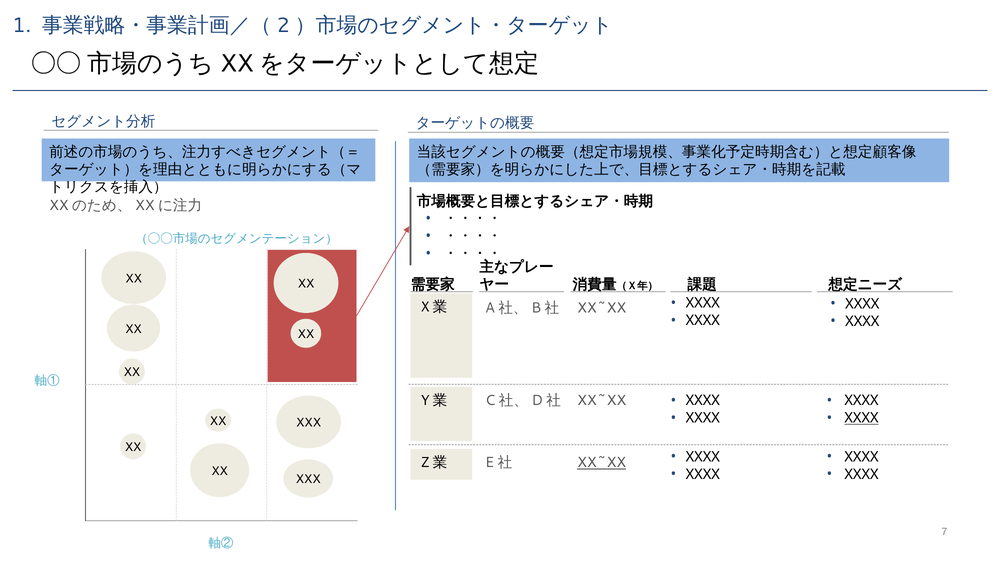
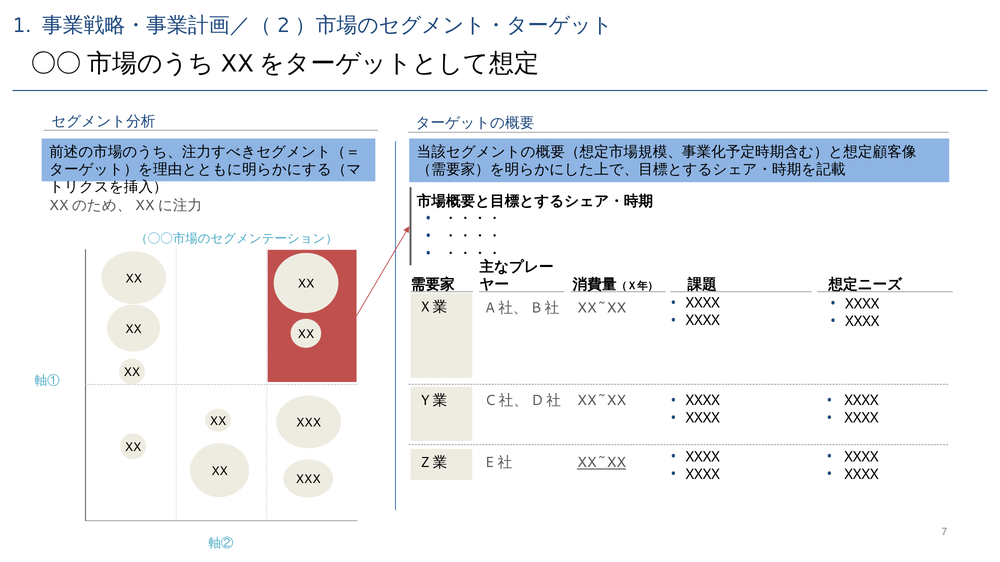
XXXX at (862, 418) underline: present -> none
